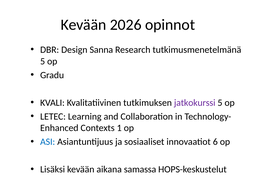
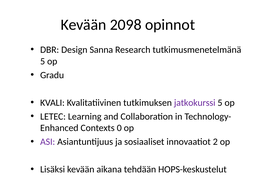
2026: 2026 -> 2098
1: 1 -> 0
ASI colour: blue -> purple
6: 6 -> 2
samassa: samassa -> tehdään
